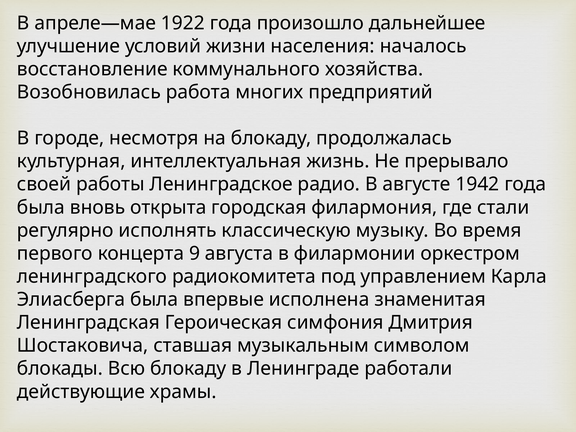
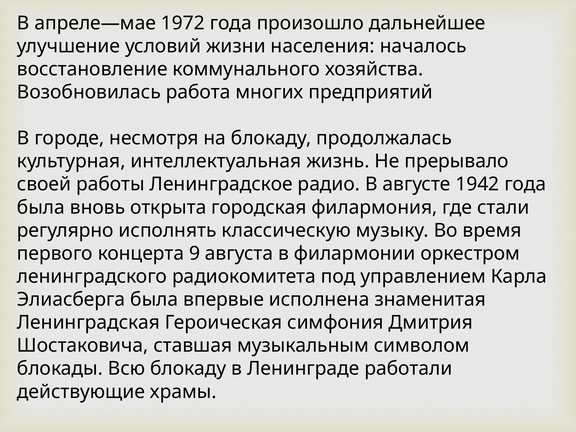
1922: 1922 -> 1972
